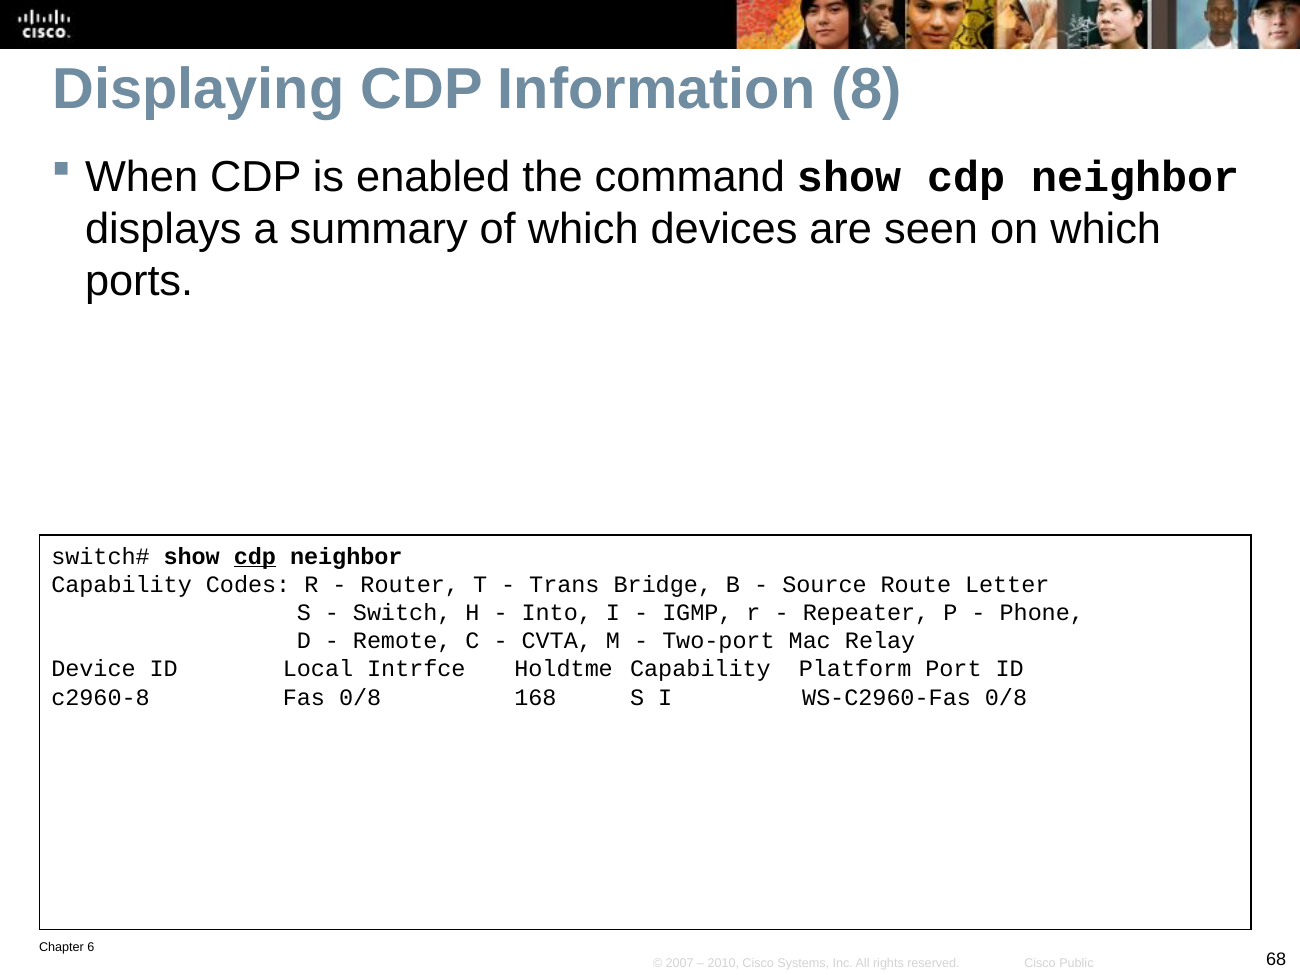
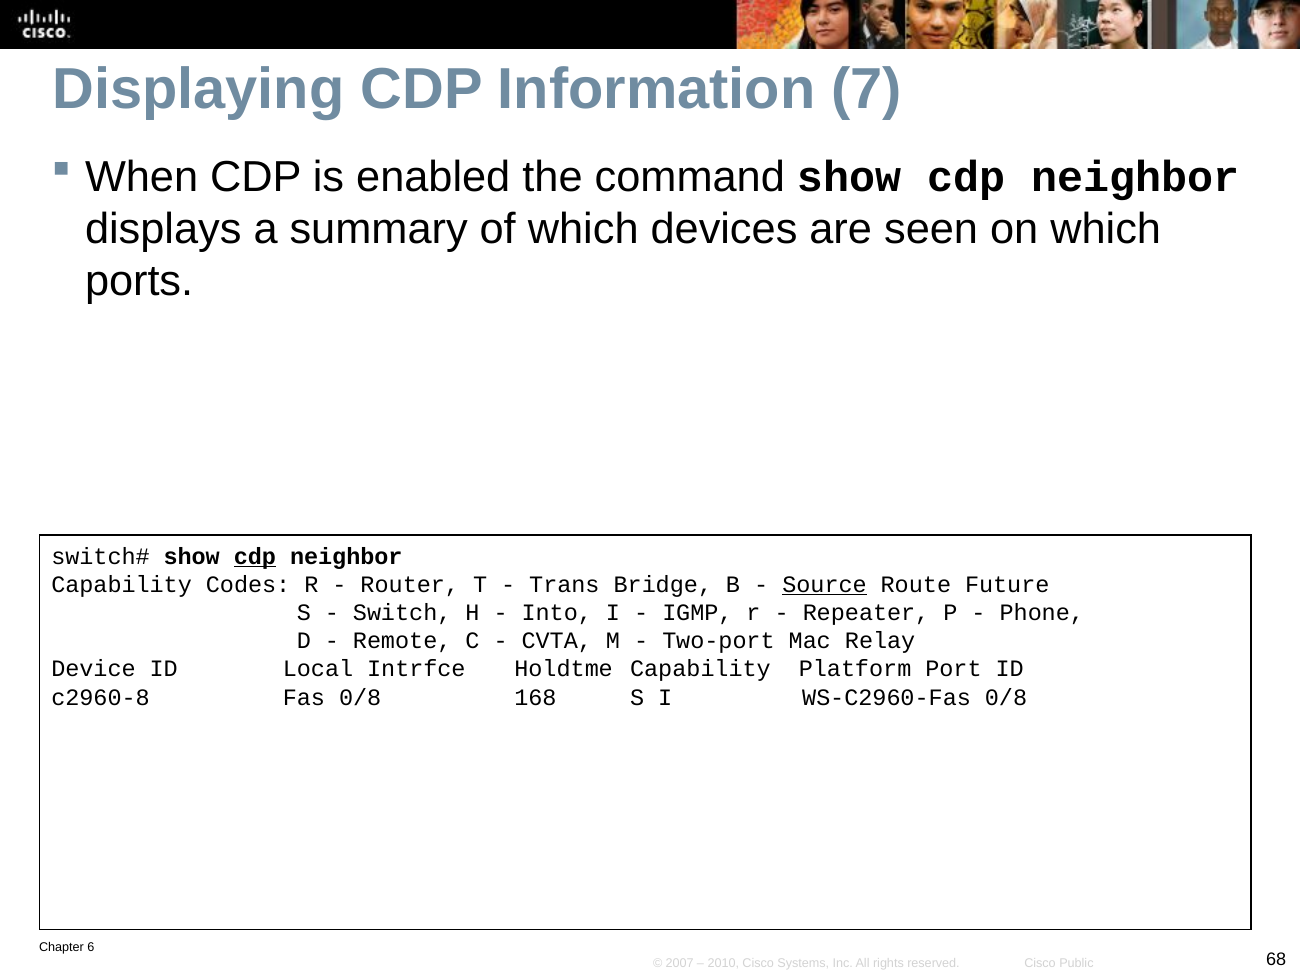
8: 8 -> 7
Source underline: none -> present
Letter: Letter -> Future
